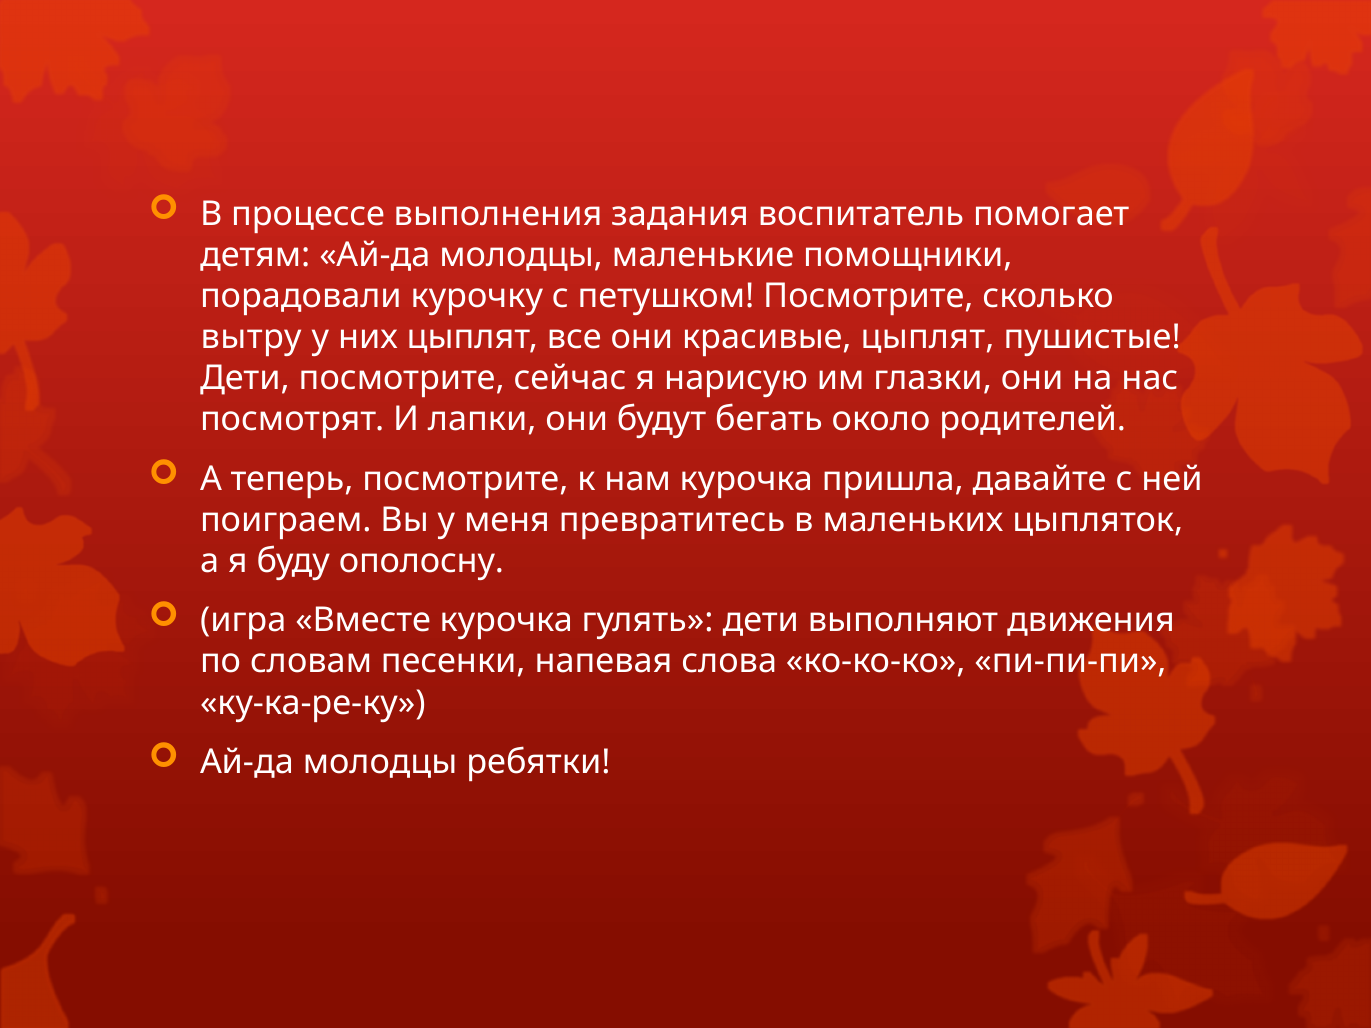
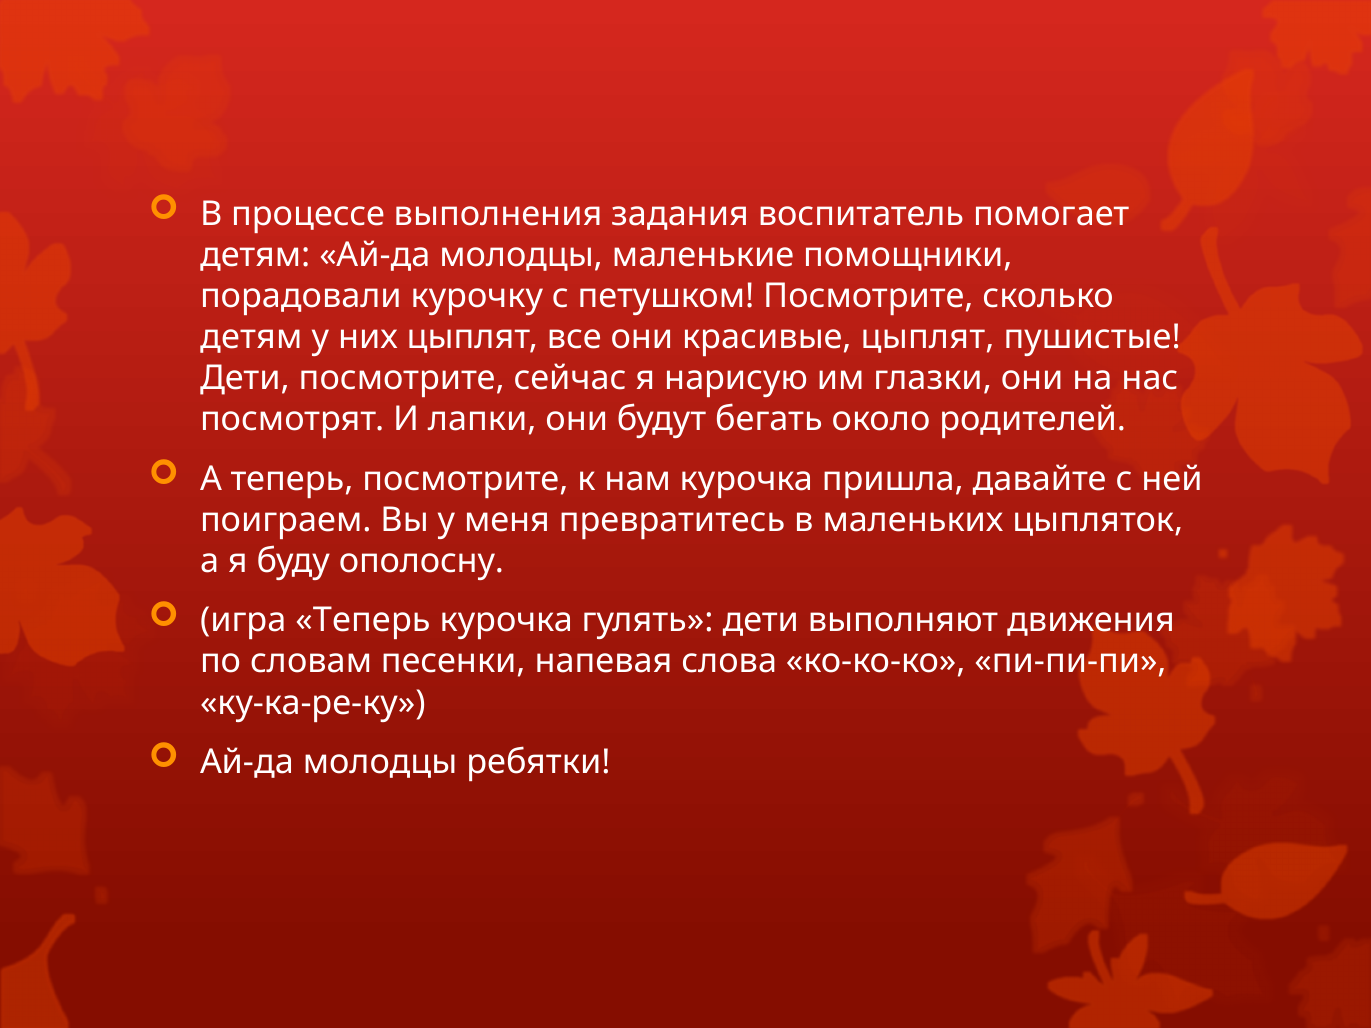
вытру at (251, 337): вытру -> детям
игра Вместе: Вместе -> Теперь
